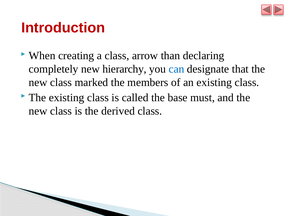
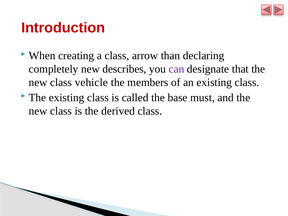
hierarchy: hierarchy -> describes
can colour: blue -> purple
marked: marked -> vehicle
